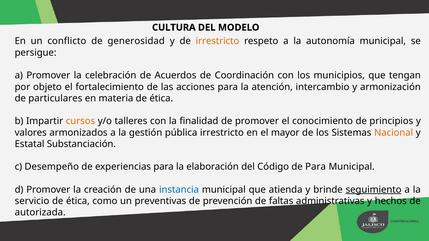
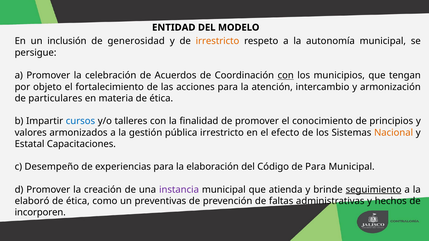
CULTURA: CULTURA -> ENTIDAD
conflicto: conflicto -> inclusión
con at (286, 76) underline: none -> present
cursos colour: orange -> blue
mayor: mayor -> efecto
Substanciación: Substanciación -> Capacitaciones
instancia colour: blue -> purple
servicio: servicio -> elaboró
autorizada: autorizada -> incorporen
